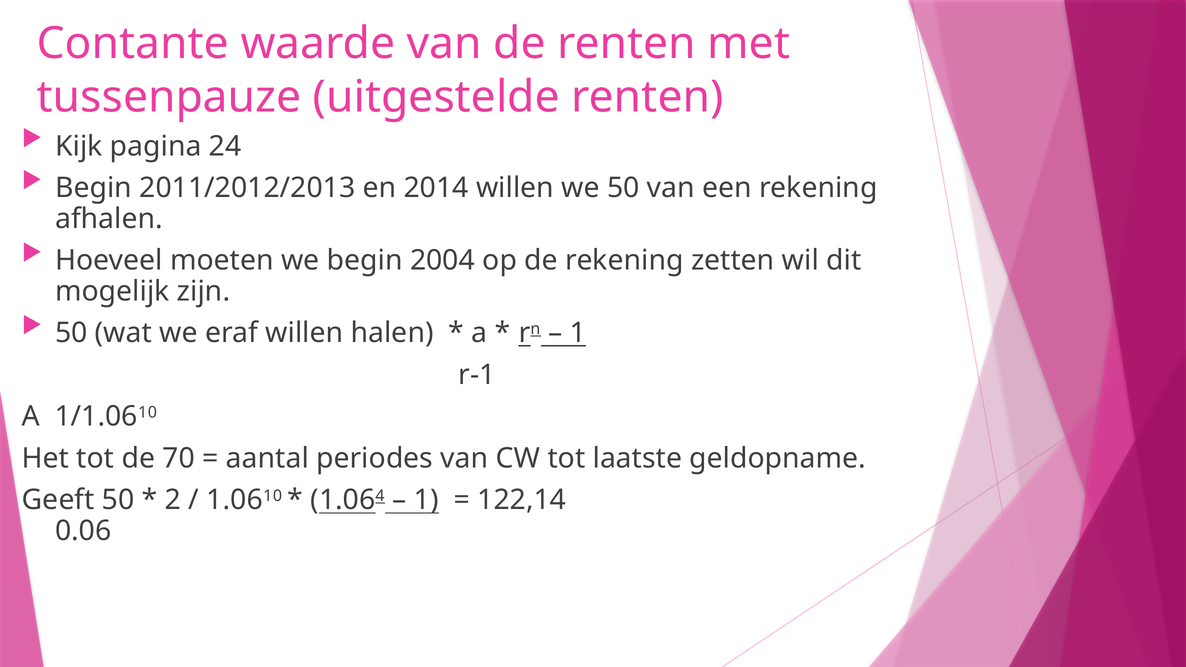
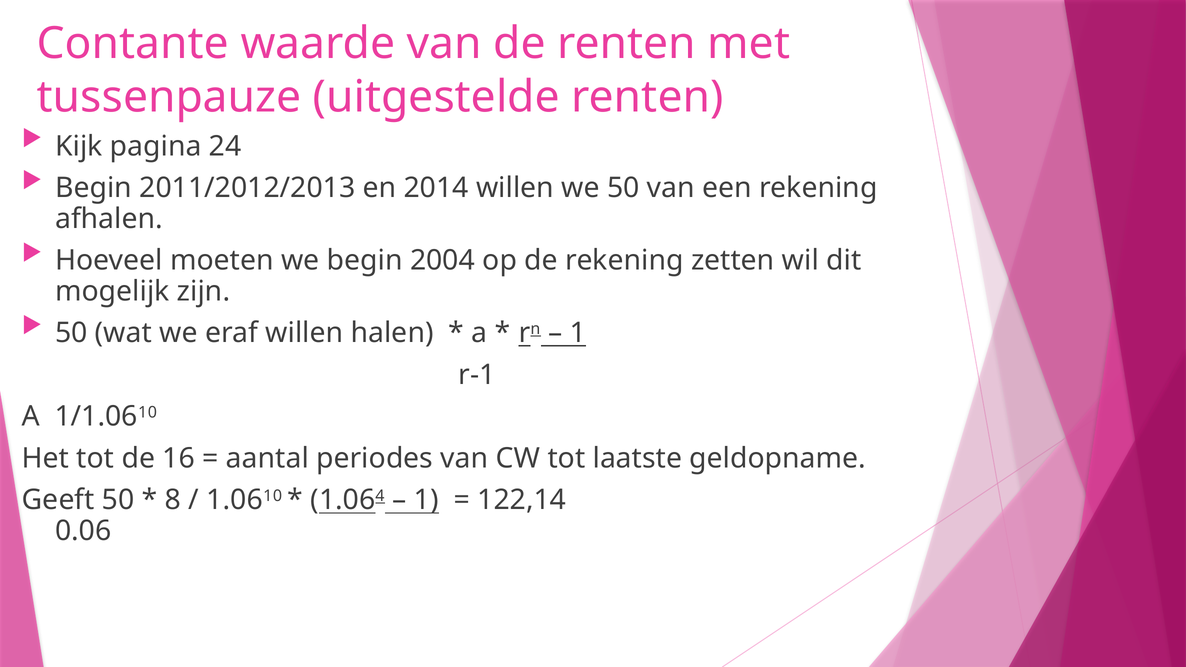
70: 70 -> 16
2: 2 -> 8
